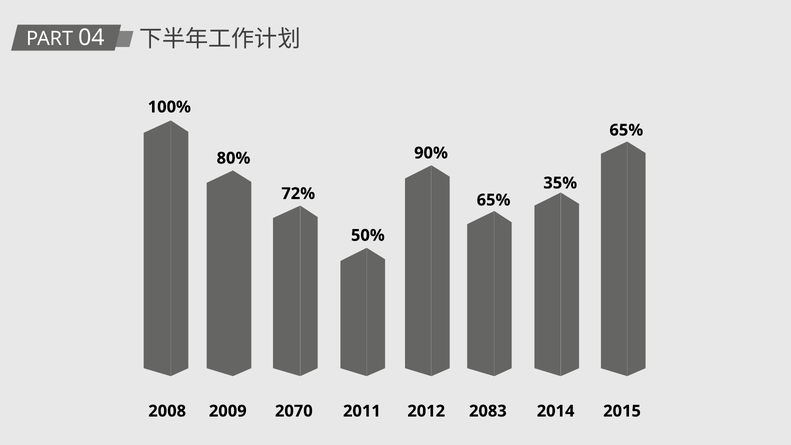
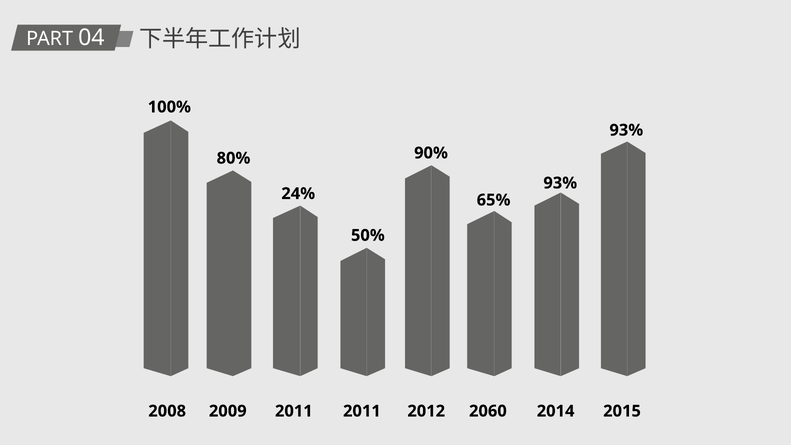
65% at (626, 130): 65% -> 93%
35% at (560, 183): 35% -> 93%
72%: 72% -> 24%
2070 at (294, 411): 2070 -> 2011
2083: 2083 -> 2060
